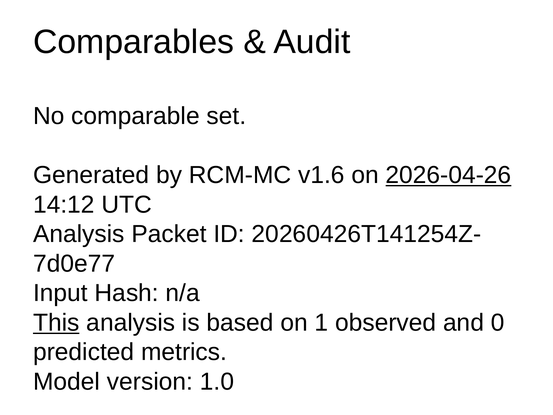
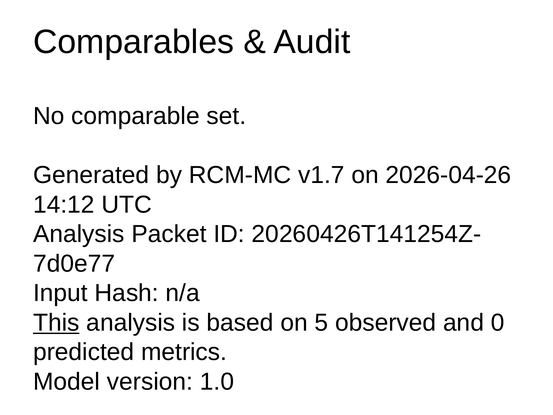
v1.6: v1.6 -> v1.7
2026-04-26 underline: present -> none
1: 1 -> 5
